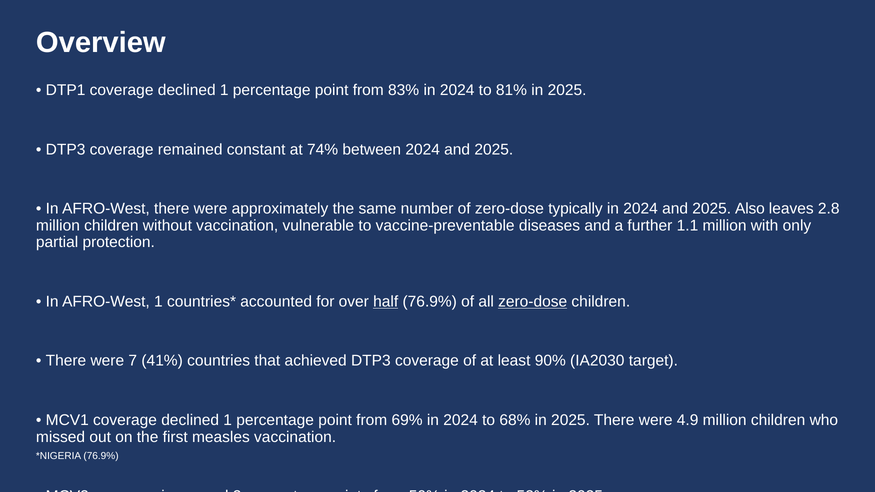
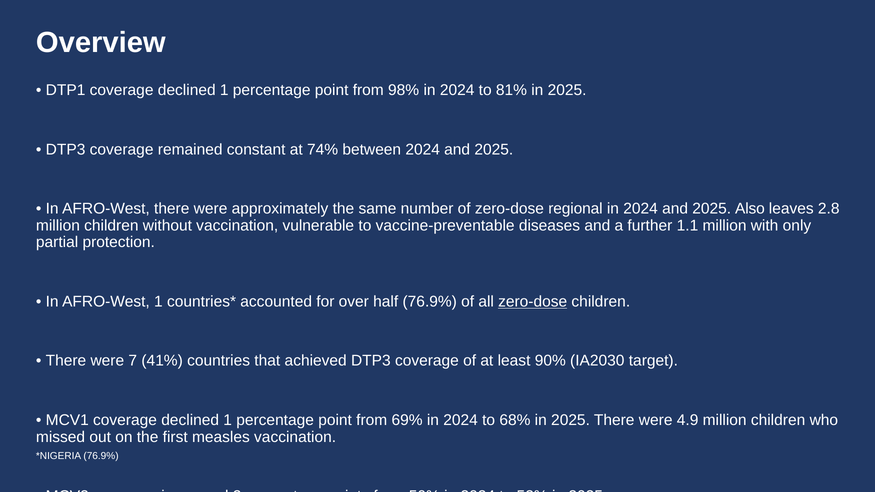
83%: 83% -> 98%
typically: typically -> regional
half underline: present -> none
